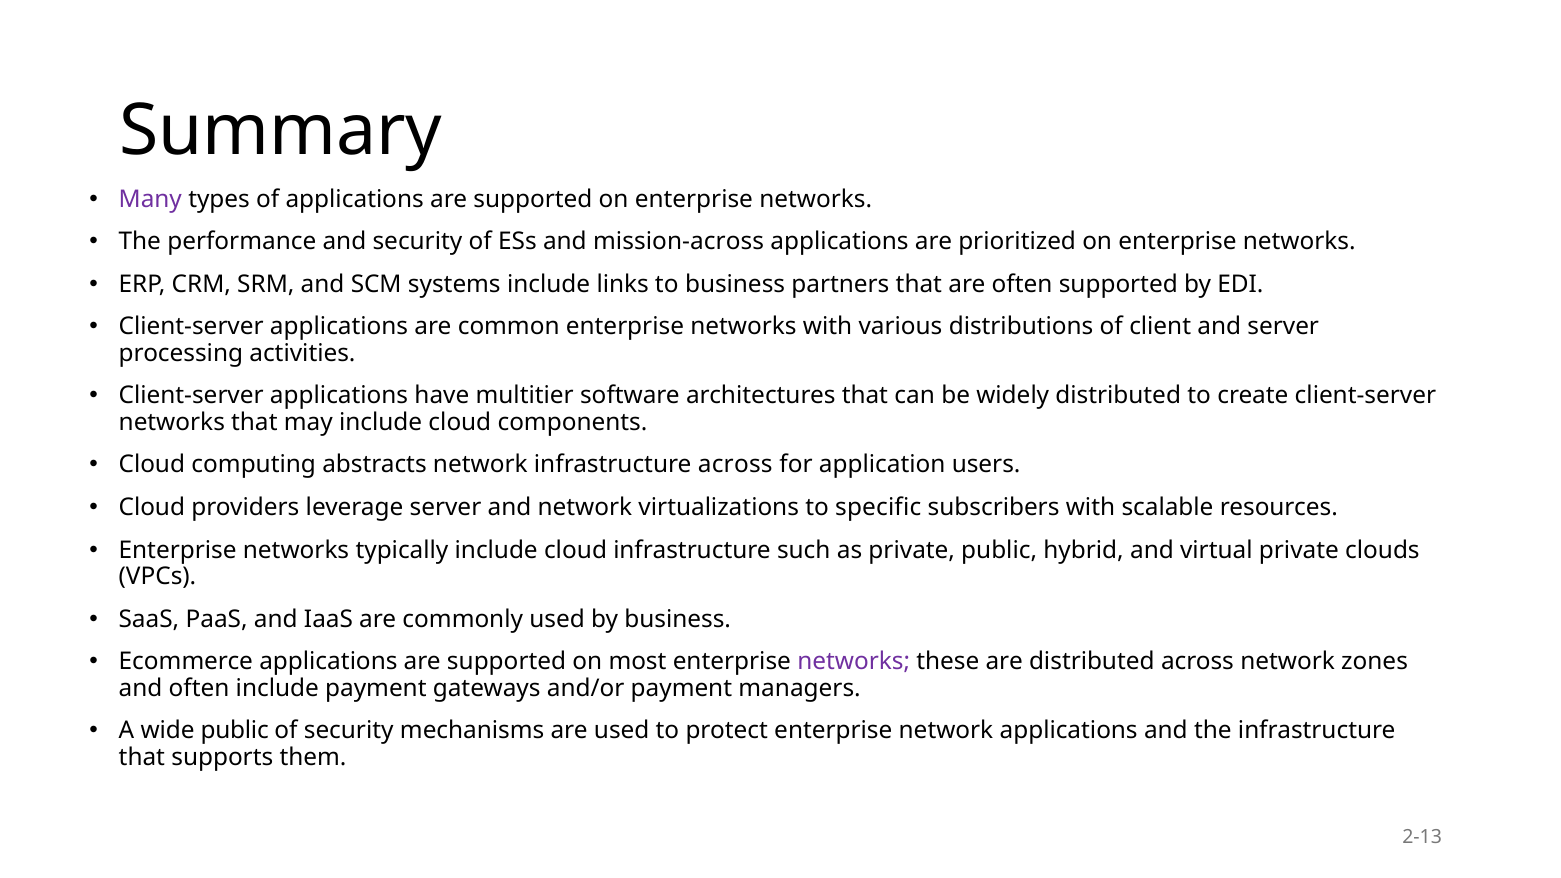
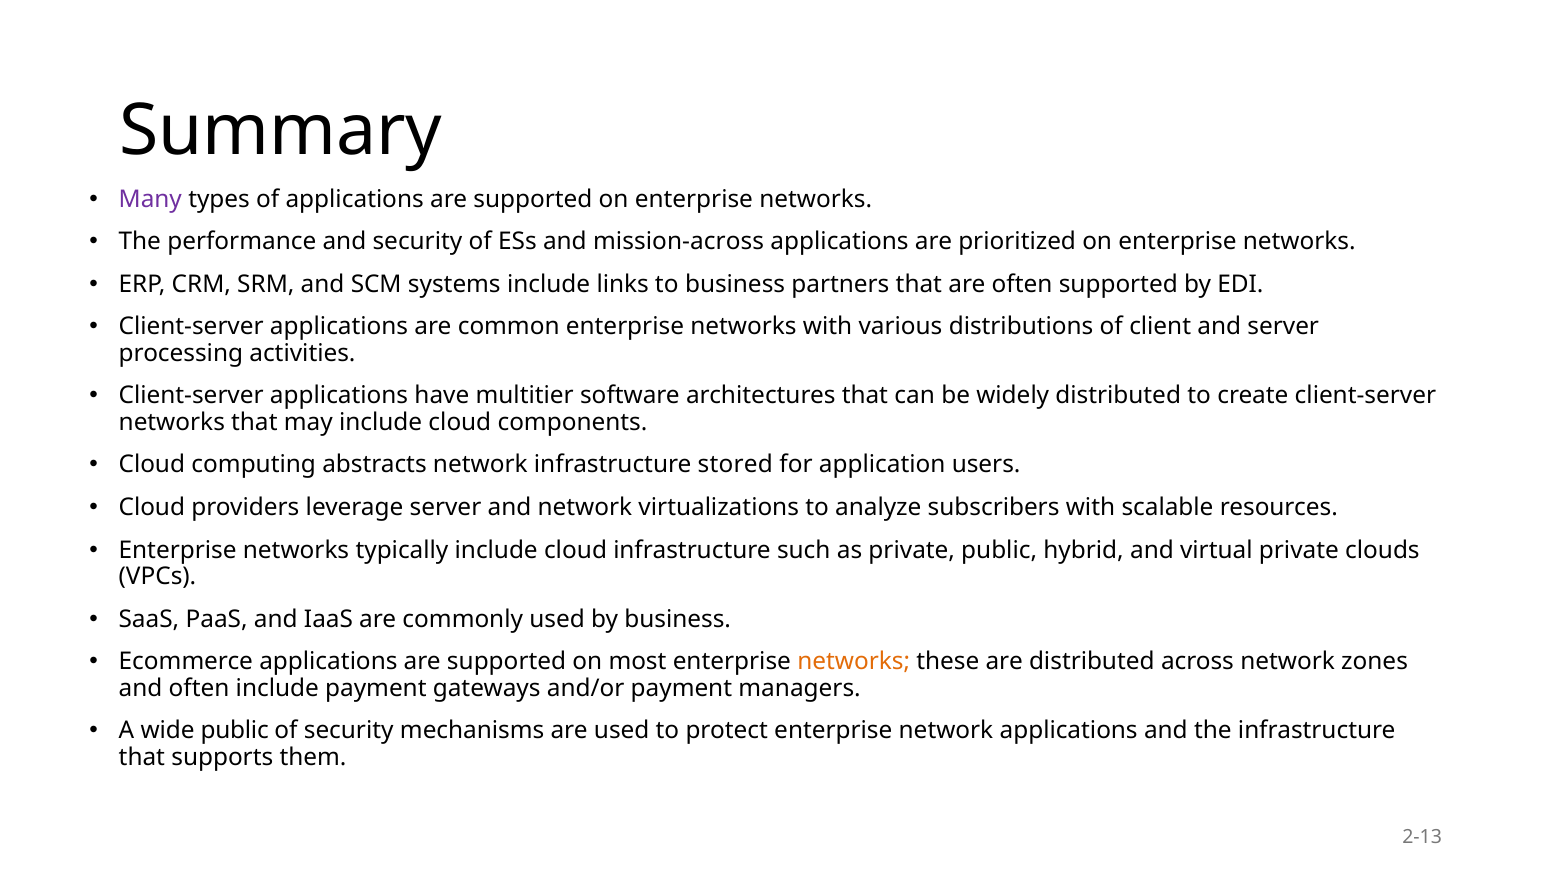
infrastructure across: across -> stored
specific: specific -> analyze
networks at (854, 662) colour: purple -> orange
